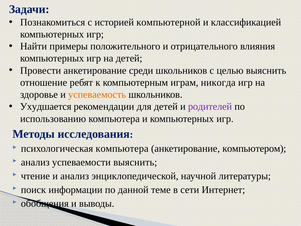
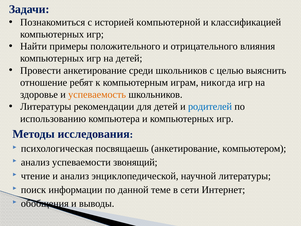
Ухудшается at (46, 107): Ухудшается -> Литературы
родителей colour: purple -> blue
психологическая компьютера: компьютера -> посвящаешь
успеваемости выяснить: выяснить -> звонящий
